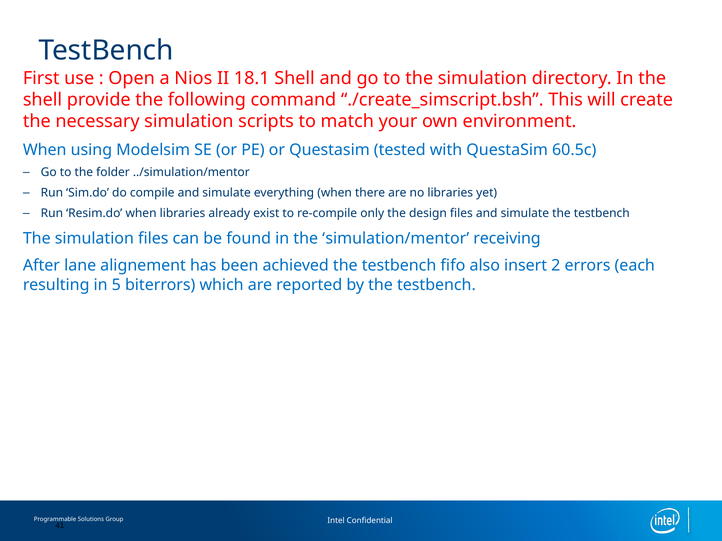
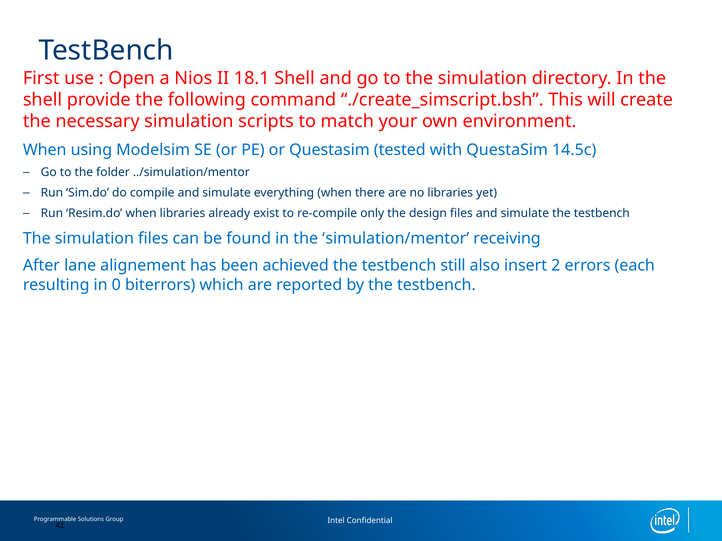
60.5c: 60.5c -> 14.5c
fifo: fifo -> still
5: 5 -> 0
